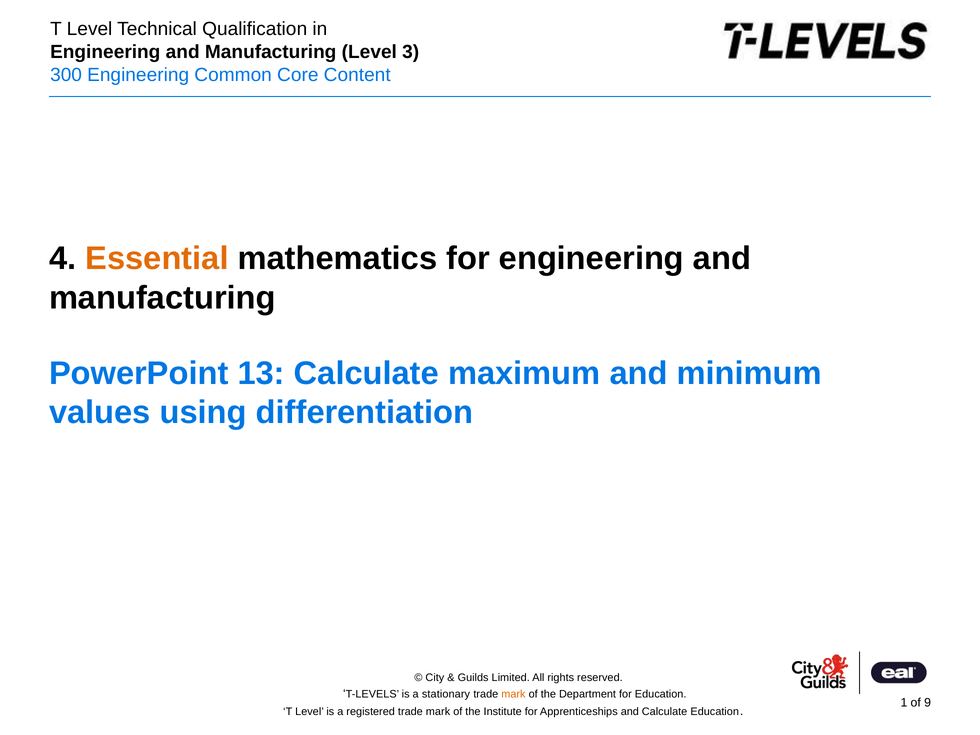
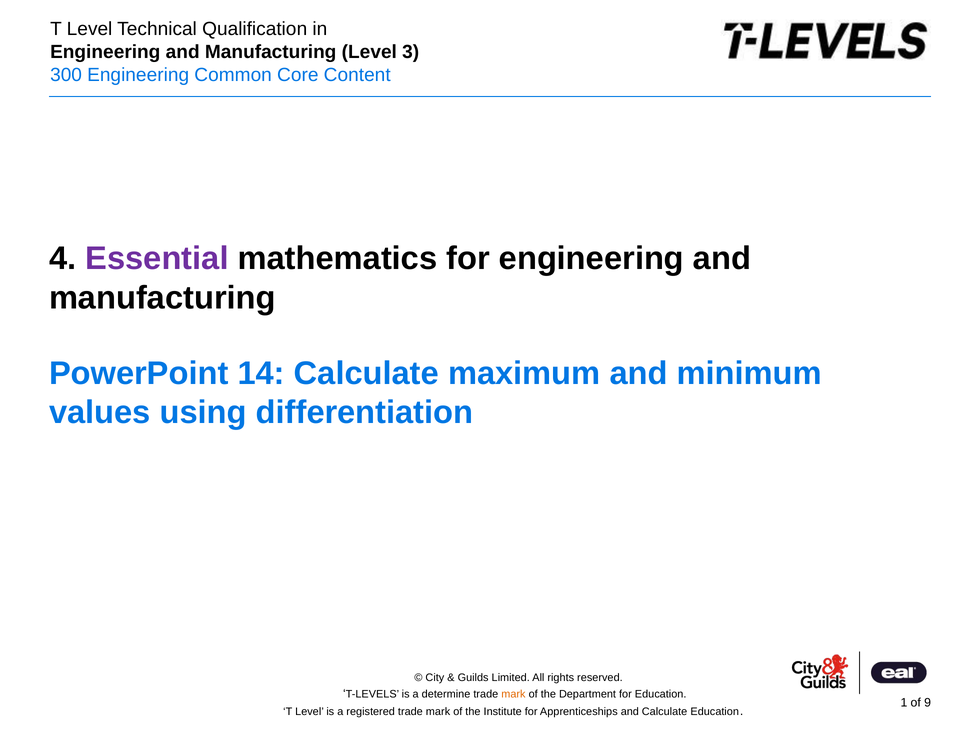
Essential colour: orange -> purple
13: 13 -> 14
stationary: stationary -> determine
